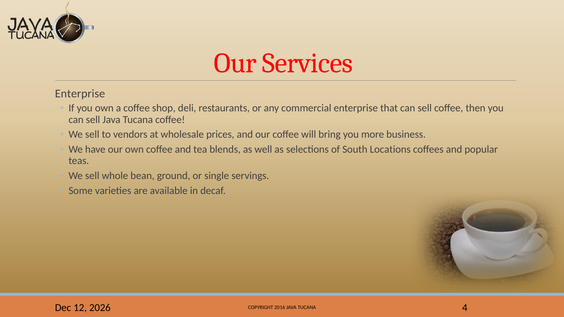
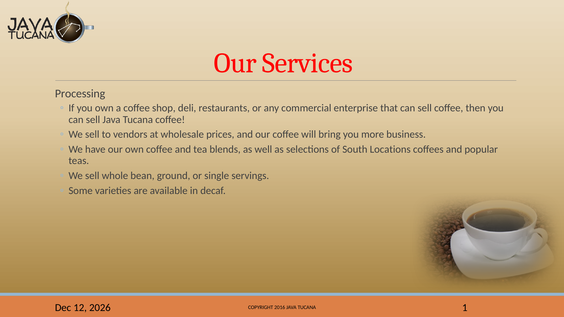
Enterprise at (80, 94): Enterprise -> Processing
4: 4 -> 1
